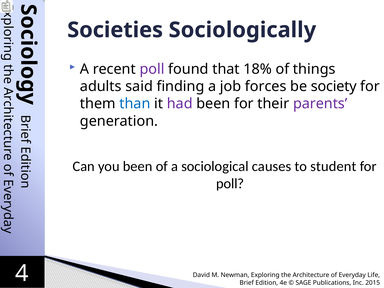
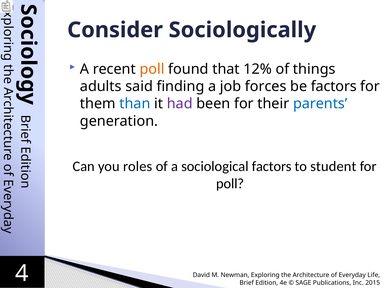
Societies: Societies -> Consider
poll at (152, 69) colour: purple -> orange
18%: 18% -> 12%
be society: society -> factors
parents colour: purple -> blue
you been: been -> roles
sociological causes: causes -> factors
